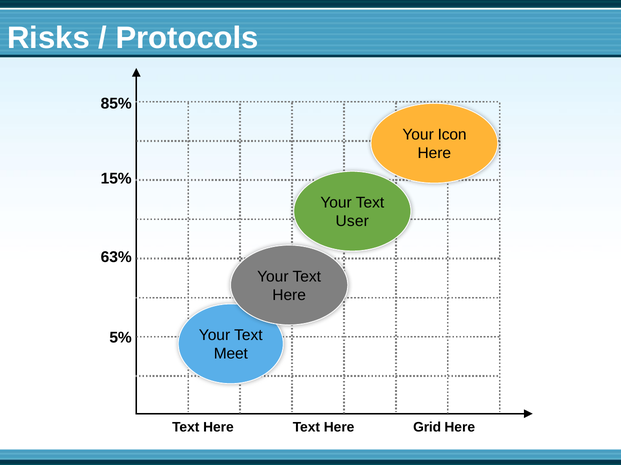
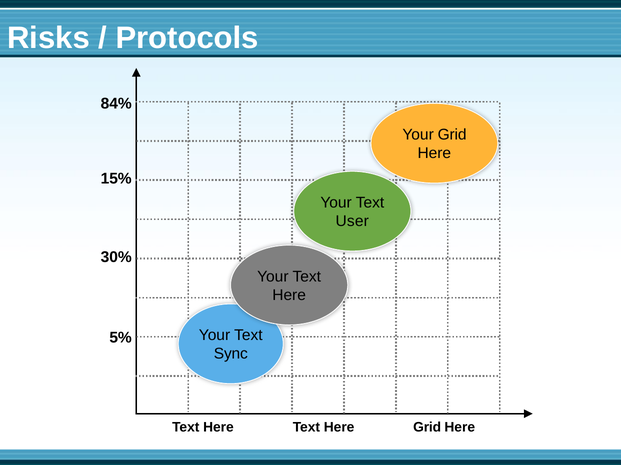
85%: 85% -> 84%
Your Icon: Icon -> Grid
63%: 63% -> 30%
Meet: Meet -> Sync
